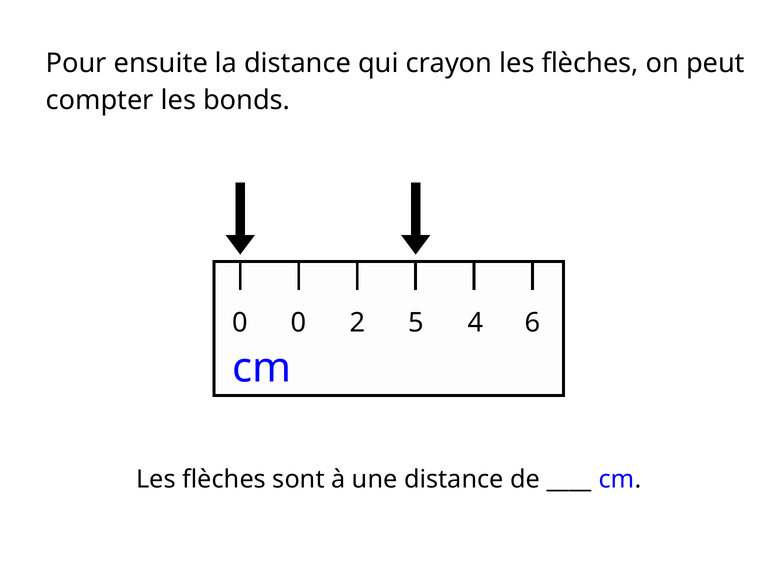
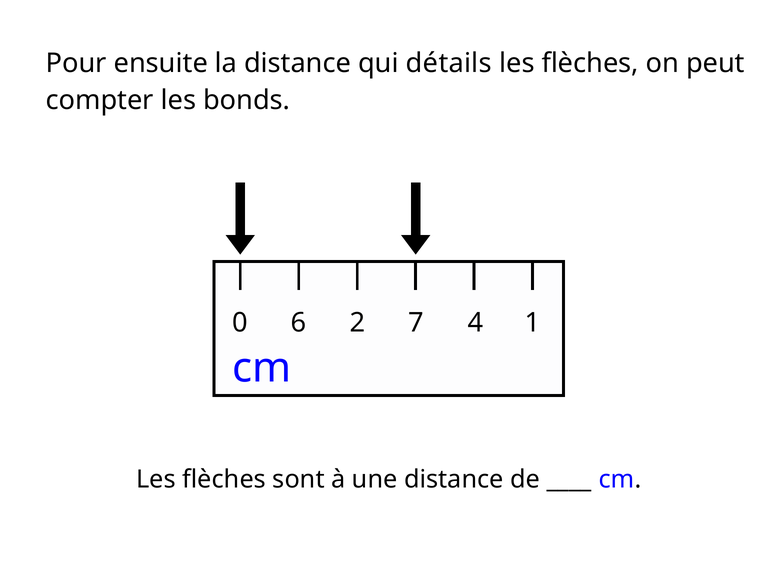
crayon: crayon -> détails
0 0: 0 -> 6
5: 5 -> 7
6: 6 -> 1
